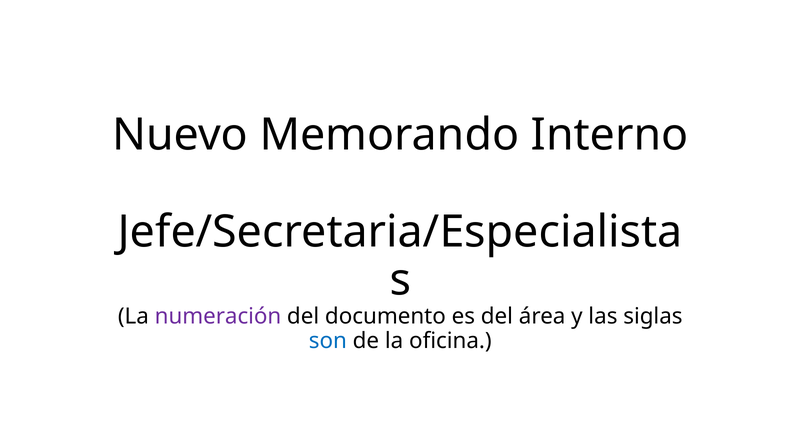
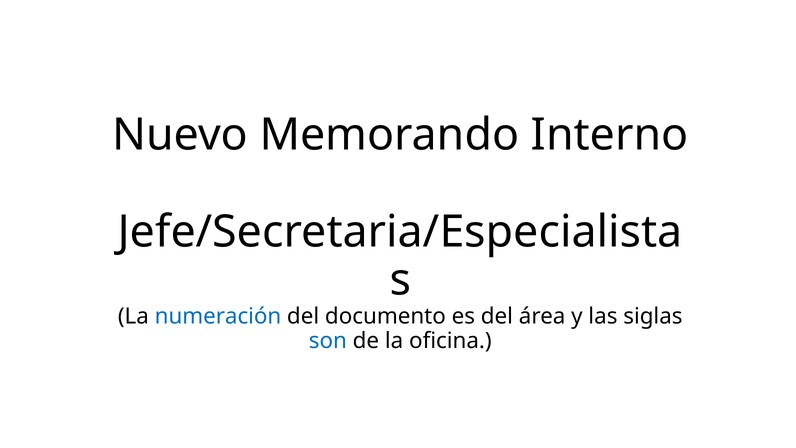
numeración colour: purple -> blue
